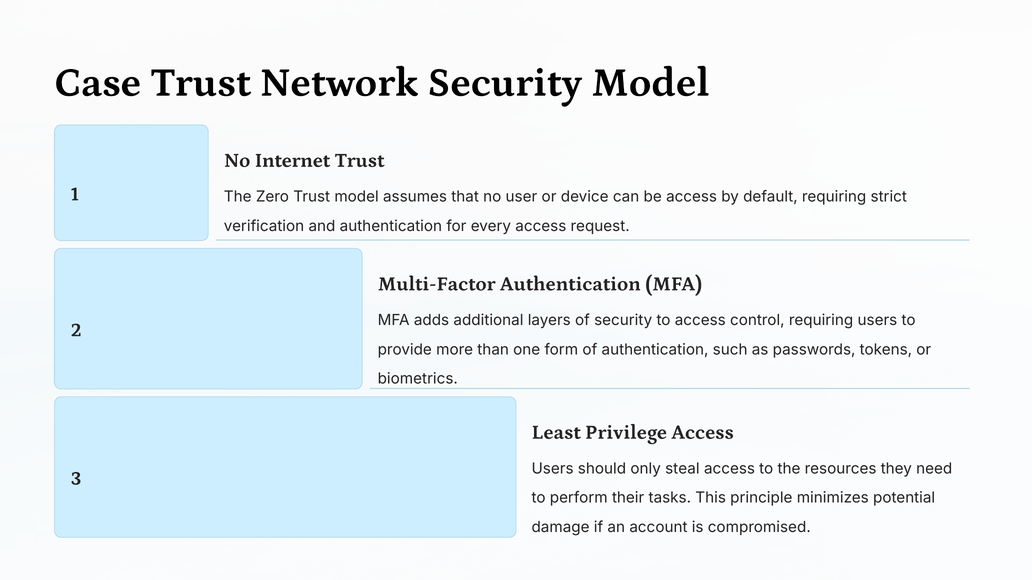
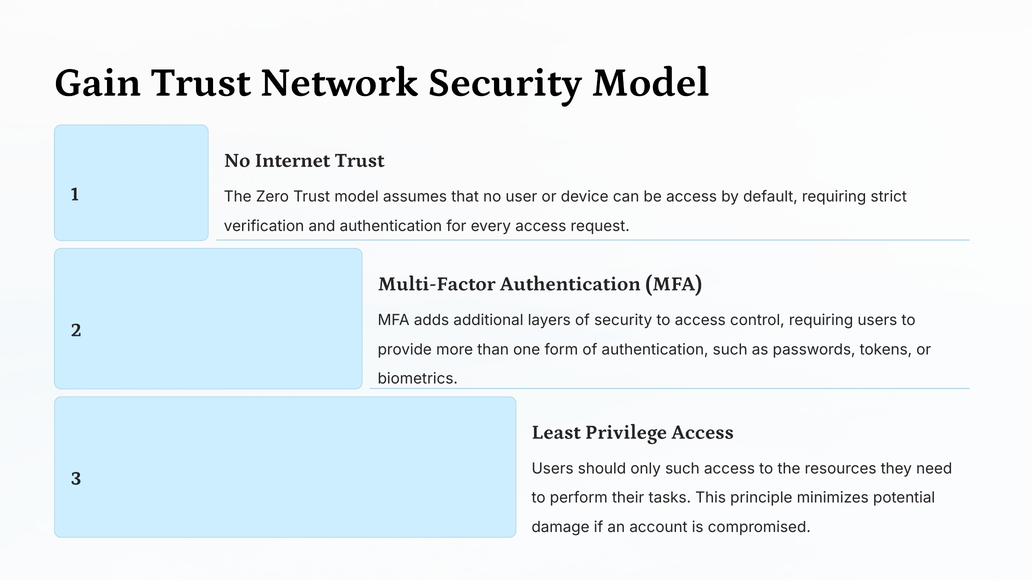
Case: Case -> Gain
only steal: steal -> such
